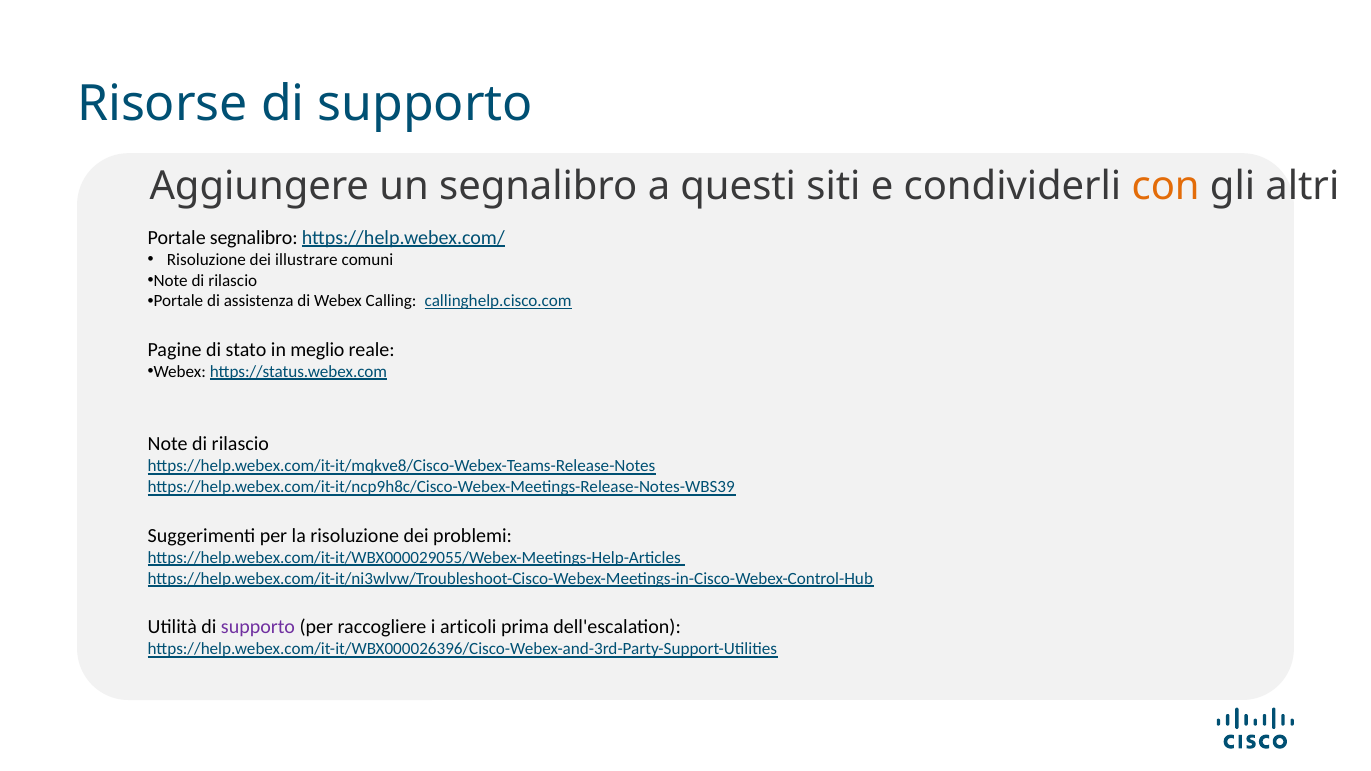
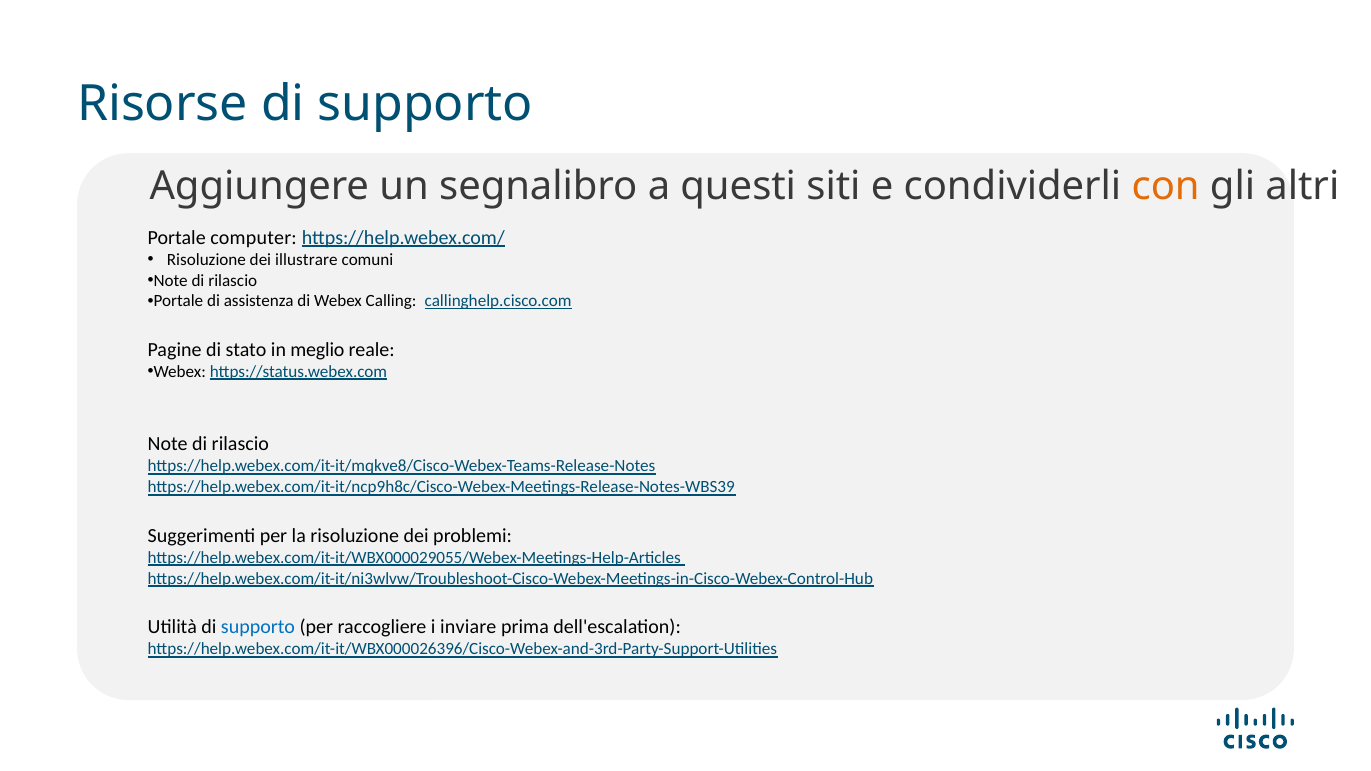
Portale segnalibro: segnalibro -> computer
supporto at (258, 627) colour: purple -> blue
articoli: articoli -> inviare
